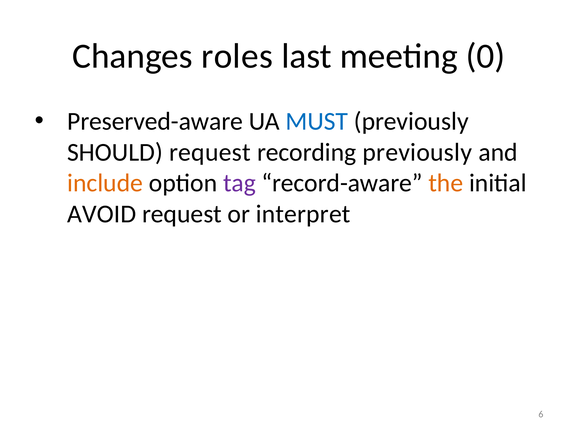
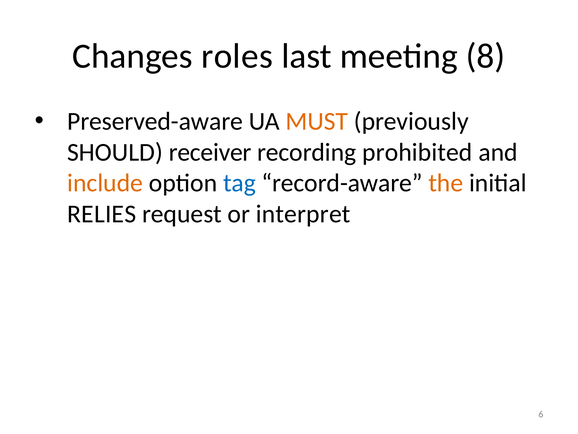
0: 0 -> 8
MUST colour: blue -> orange
SHOULD request: request -> receiver
recording previously: previously -> prohibited
tag colour: purple -> blue
AVOID: AVOID -> RELIES
